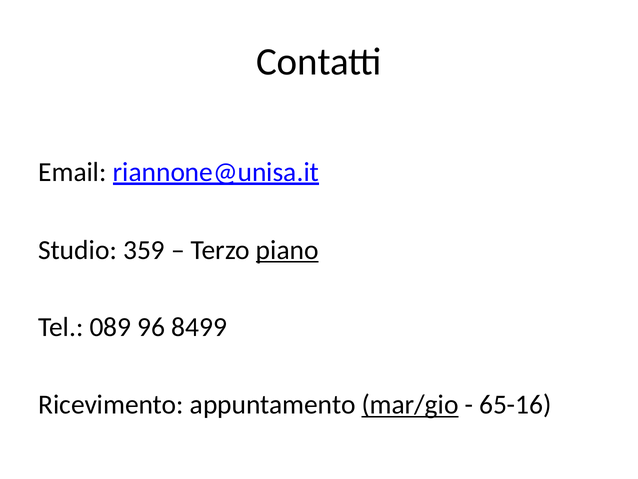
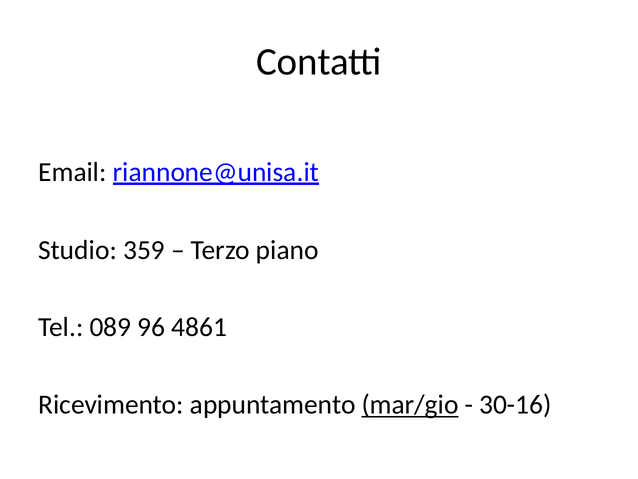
piano underline: present -> none
8499: 8499 -> 4861
65-16: 65-16 -> 30-16
